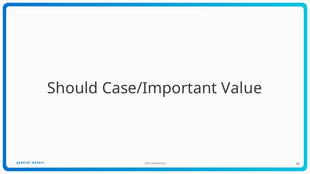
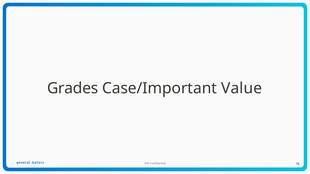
Should: Should -> Grades
